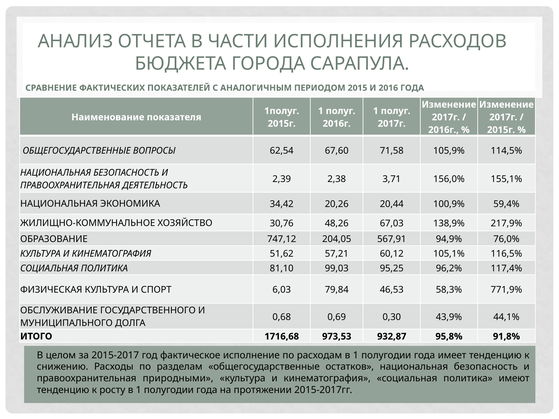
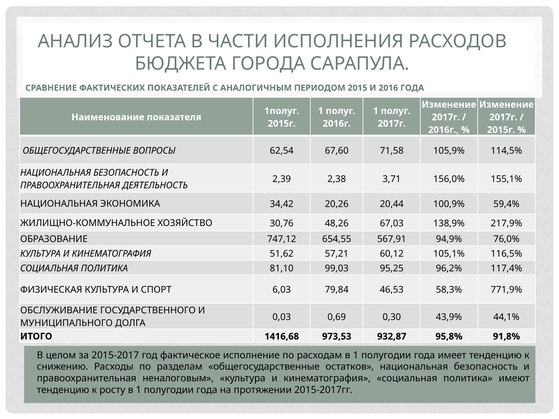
204,05: 204,05 -> 654,55
0,68: 0,68 -> 0,03
1716,68: 1716,68 -> 1416,68
природными: природными -> неналоговым
